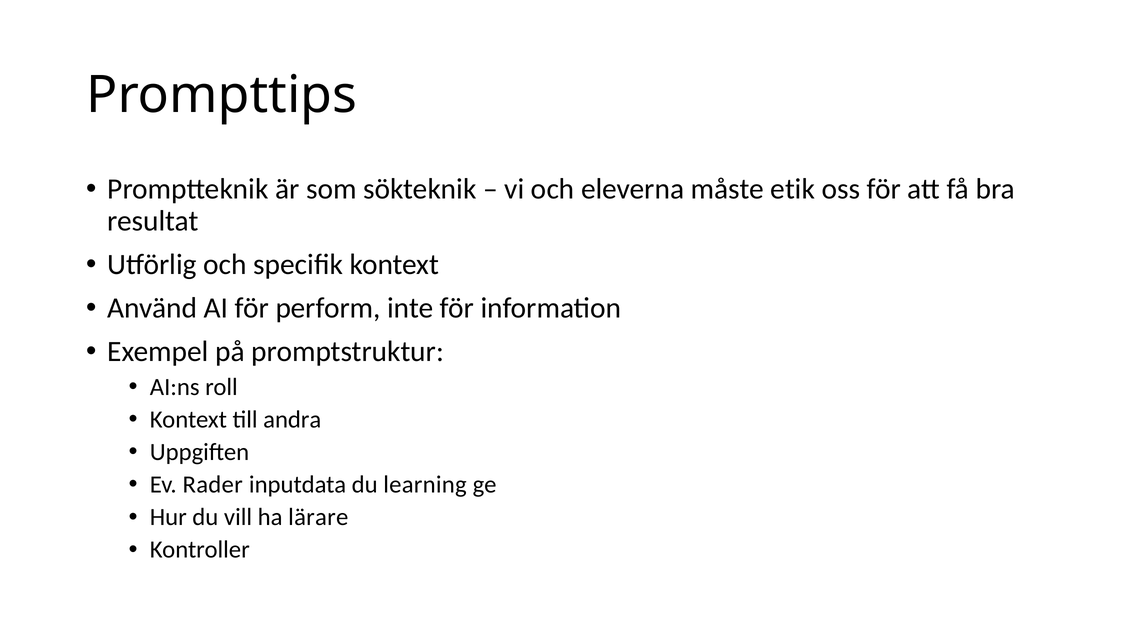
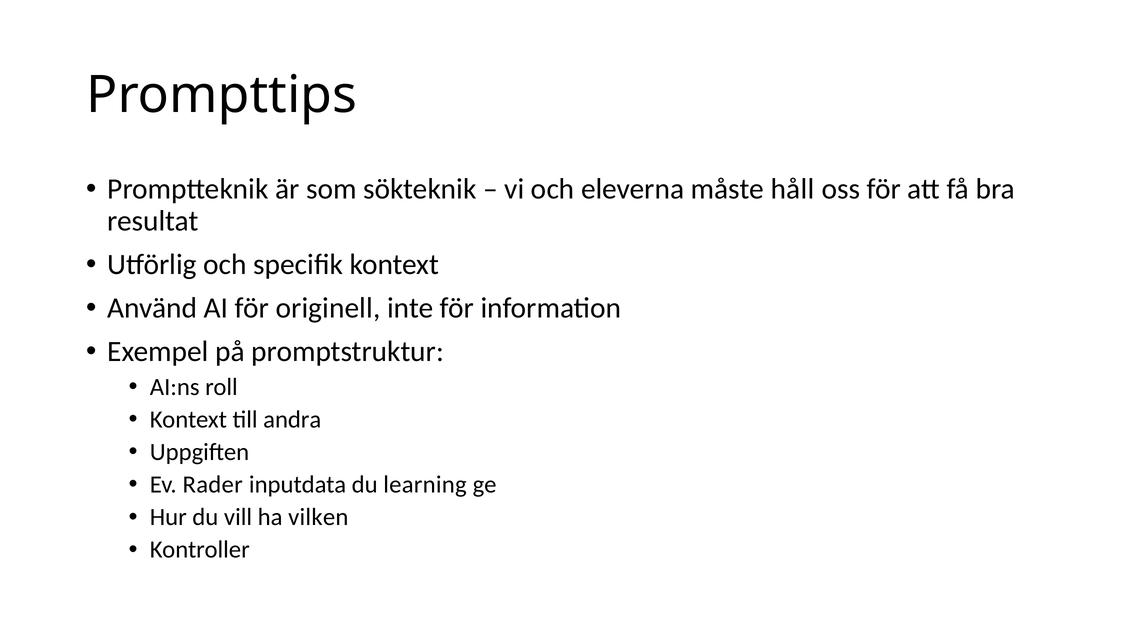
etik: etik -> håll
perform: perform -> originell
lärare: lärare -> vilken
